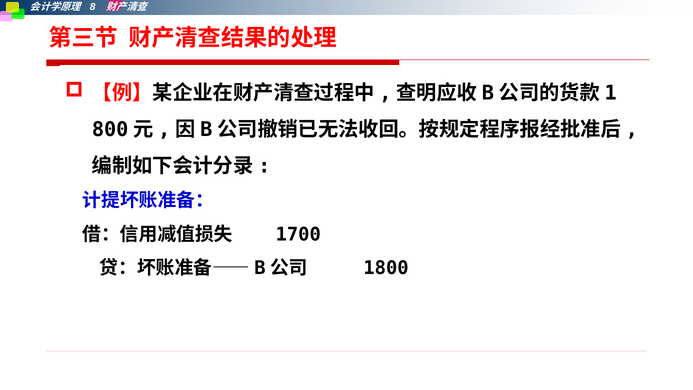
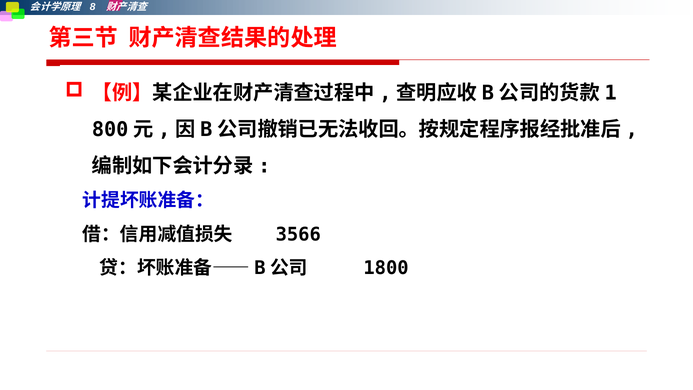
1700: 1700 -> 3566
